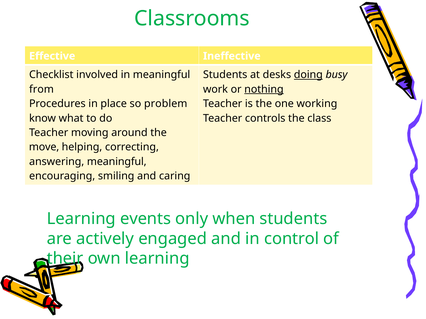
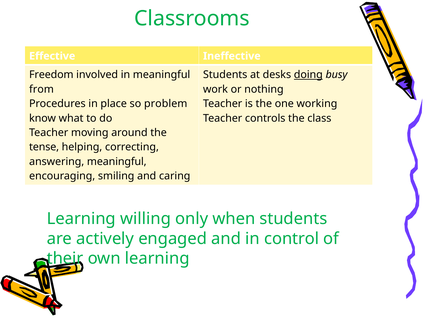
Checklist: Checklist -> Freedom
nothing underline: present -> none
move: move -> tense
events: events -> willing
